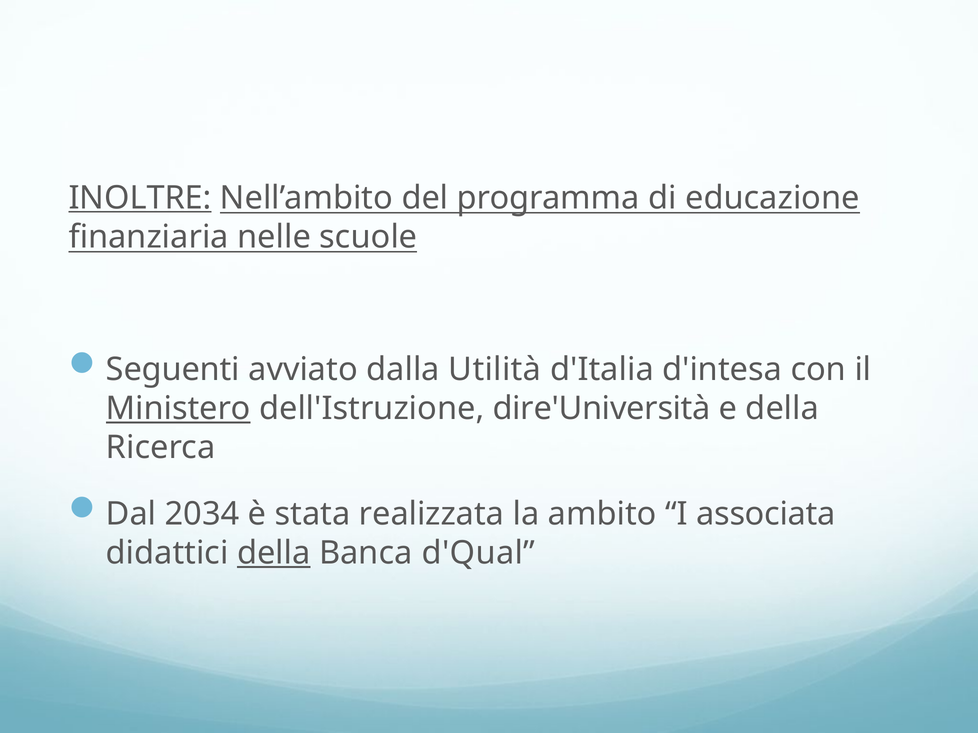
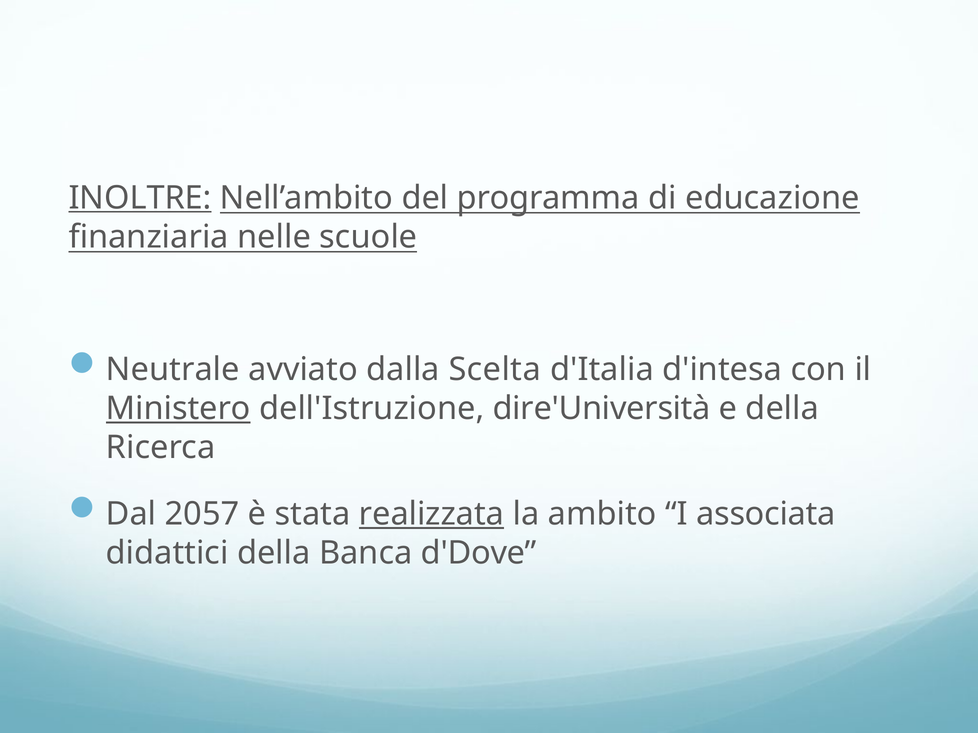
Seguenti: Seguenti -> Neutrale
Utilità: Utilità -> Scelta
2034: 2034 -> 2057
realizzata underline: none -> present
della at (274, 553) underline: present -> none
d'Qual: d'Qual -> d'Dove
